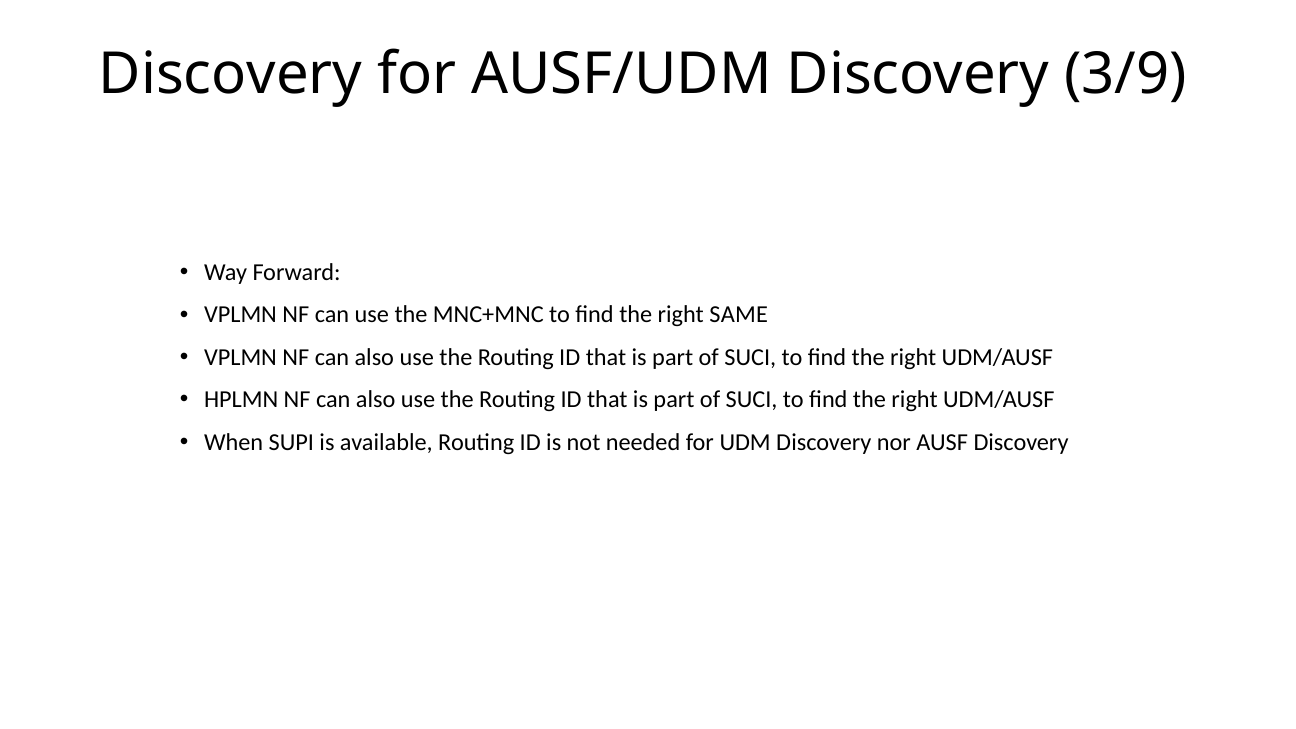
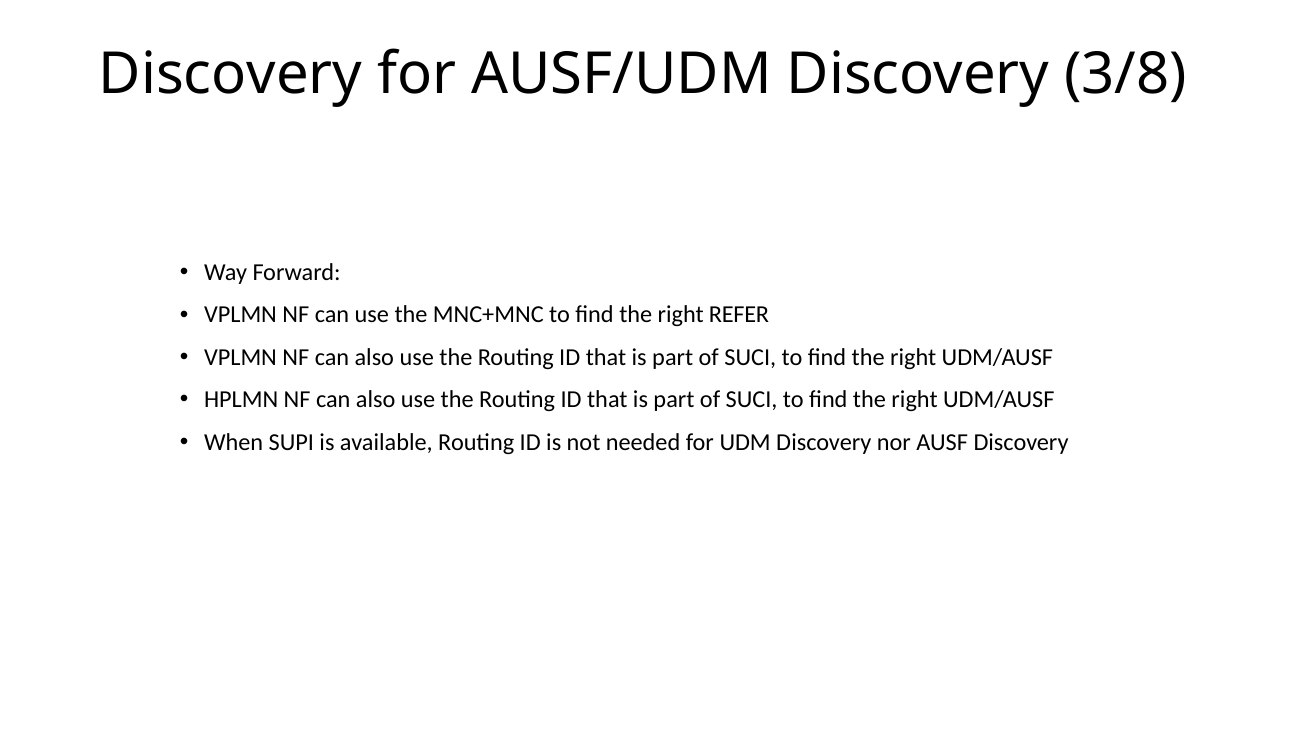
3/9: 3/9 -> 3/8
SAME: SAME -> REFER
